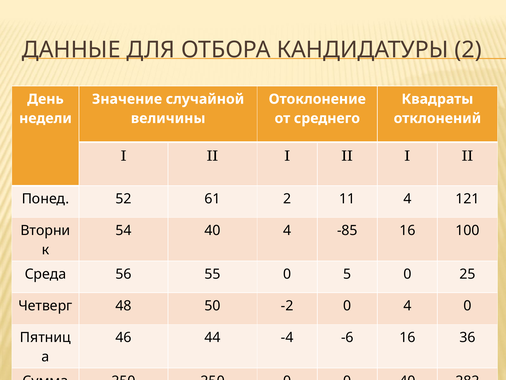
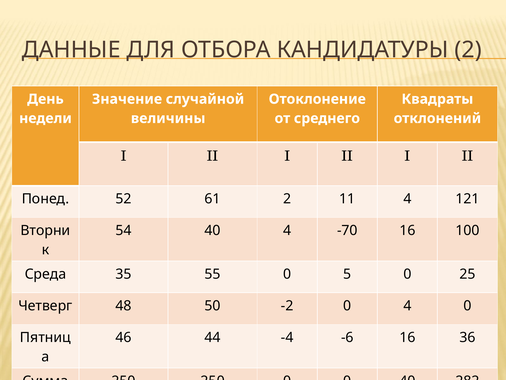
-85: -85 -> -70
56: 56 -> 35
